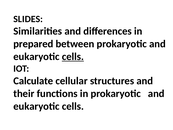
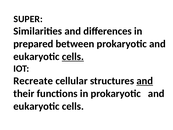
SLIDES: SLIDES -> SUPER
Calculate: Calculate -> Recreate
and at (145, 81) underline: none -> present
